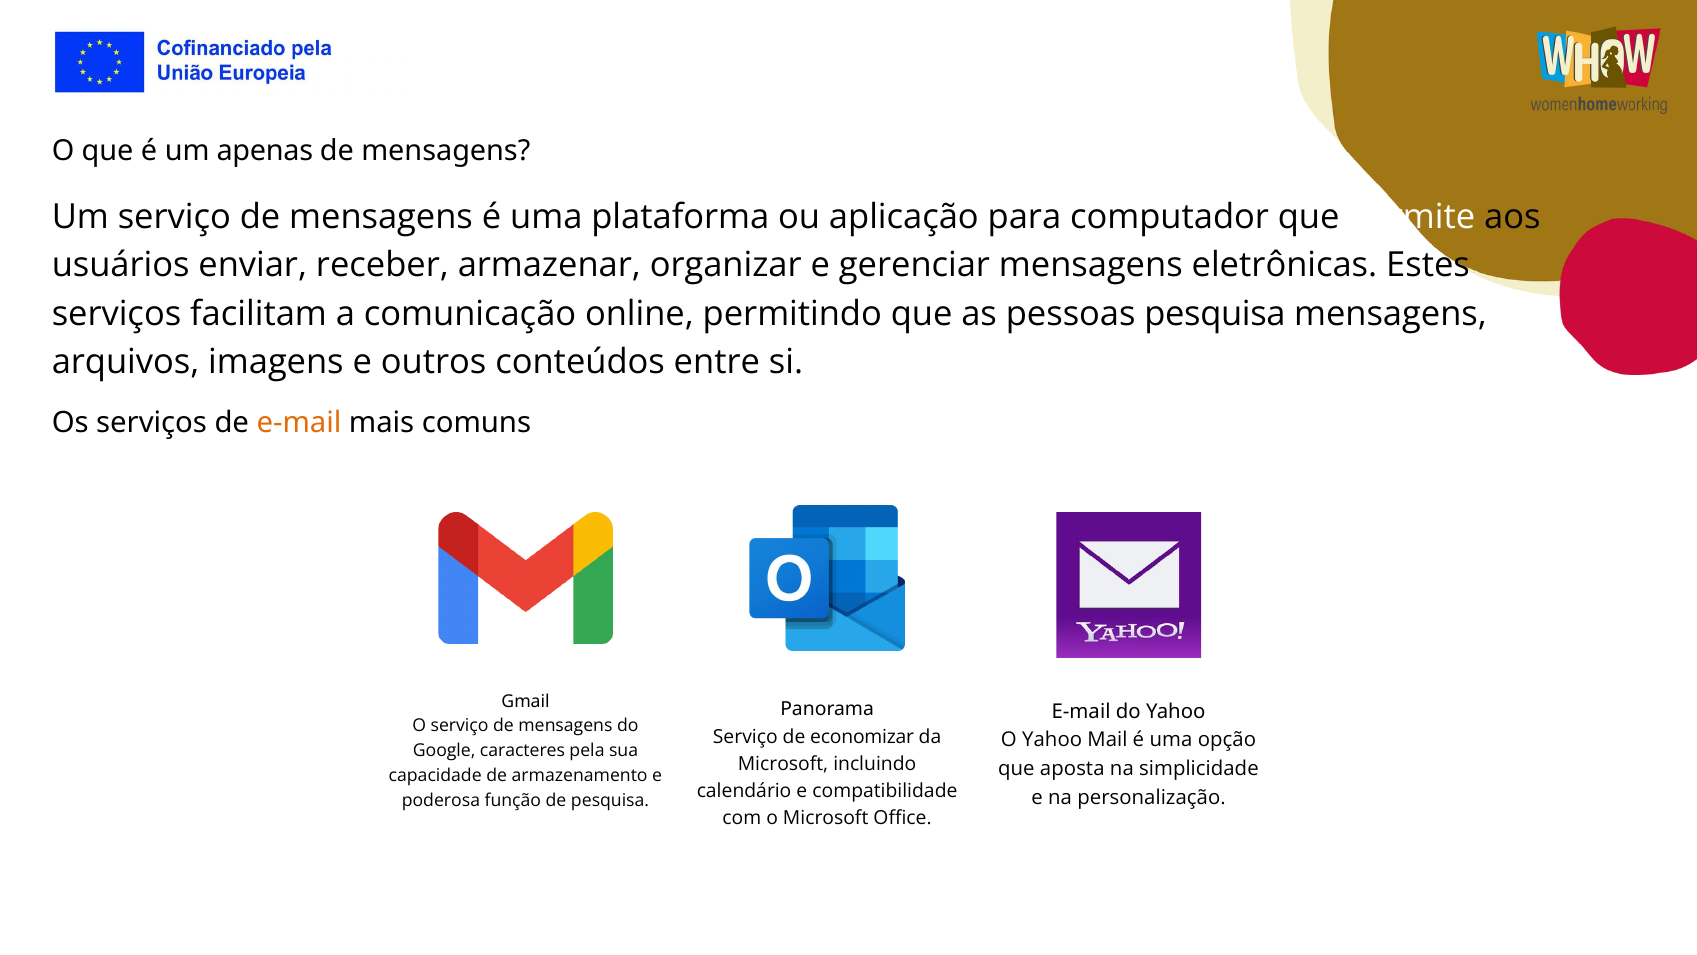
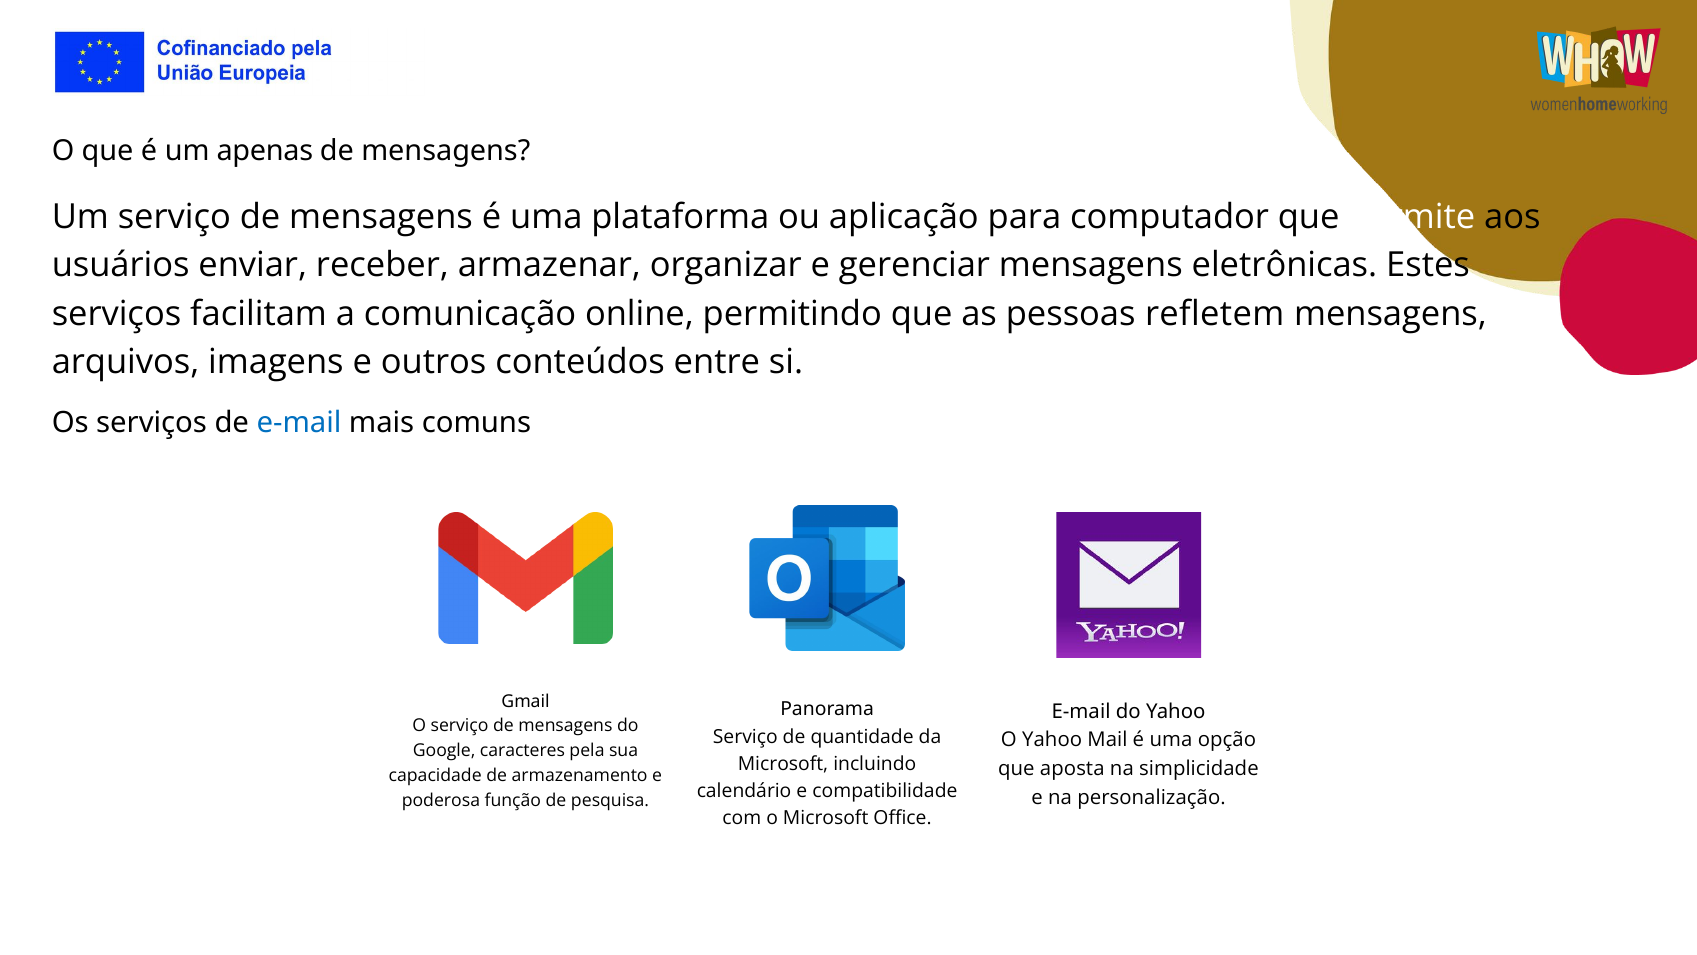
pessoas pesquisa: pesquisa -> refletem
e-mail at (299, 423) colour: orange -> blue
economizar: economizar -> quantidade
